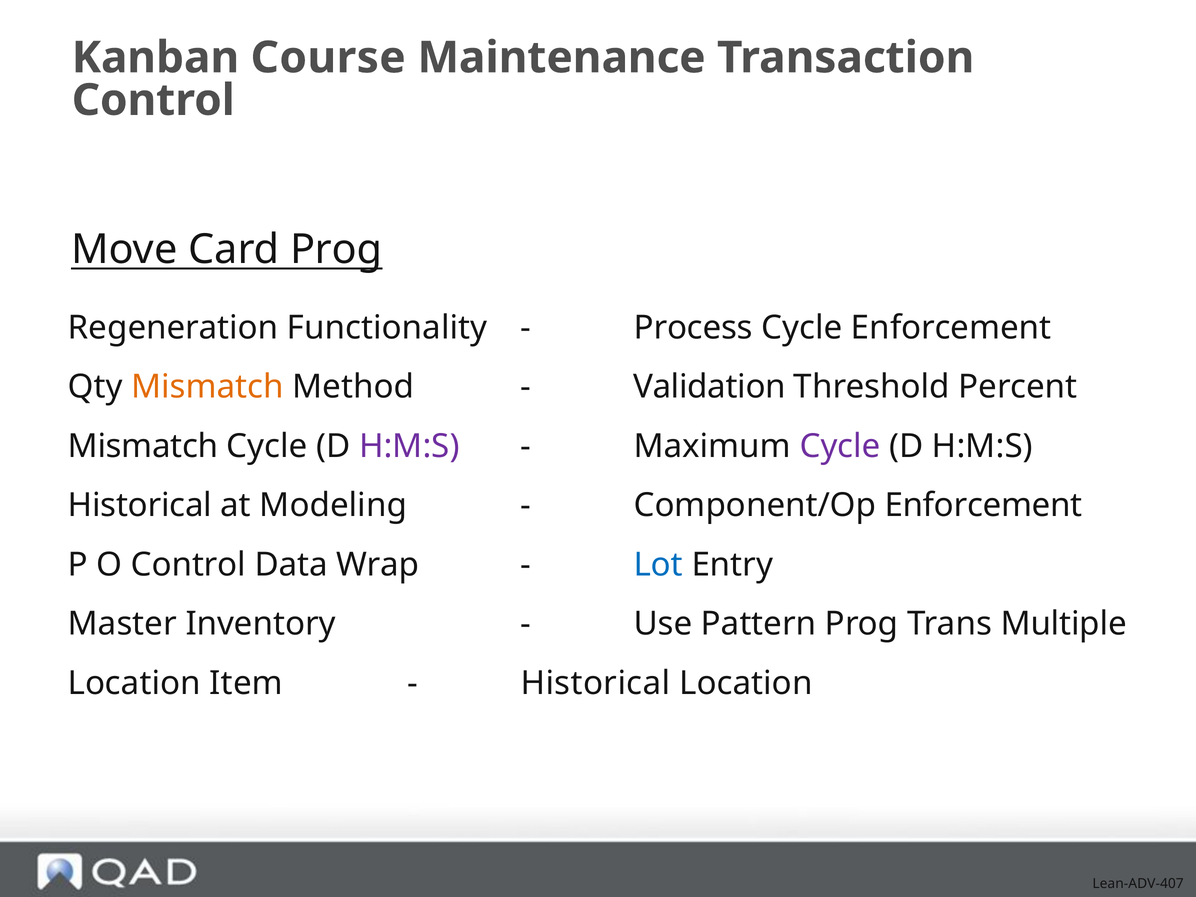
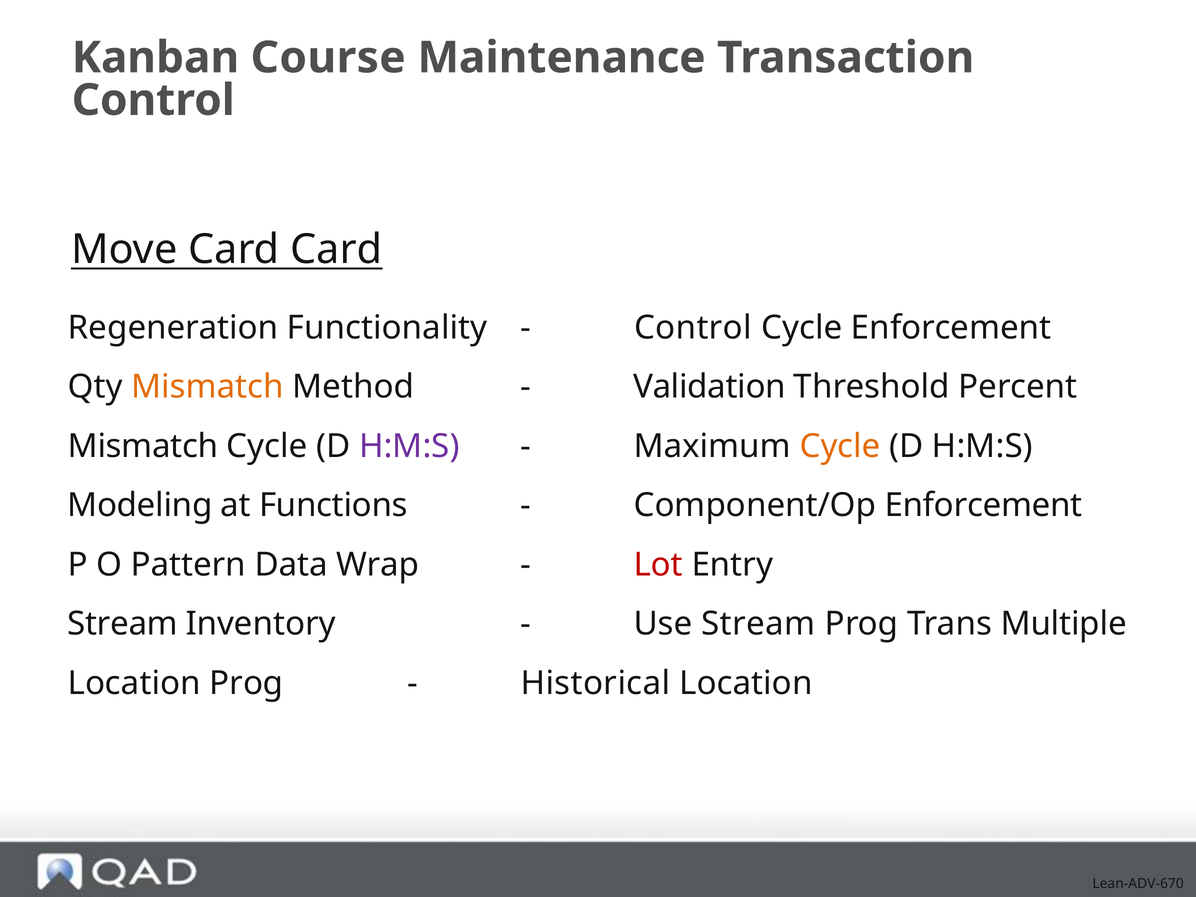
Card Prog: Prog -> Card
Process at (693, 328): Process -> Control
Cycle at (840, 446) colour: purple -> orange
Historical at (140, 505): Historical -> Modeling
Modeling: Modeling -> Functions
O Control: Control -> Pattern
Lot colour: blue -> red
Master at (122, 624): Master -> Stream
Use Pattern: Pattern -> Stream
Location Item: Item -> Prog
Lean-ADV-407: Lean-ADV-407 -> Lean-ADV-670
